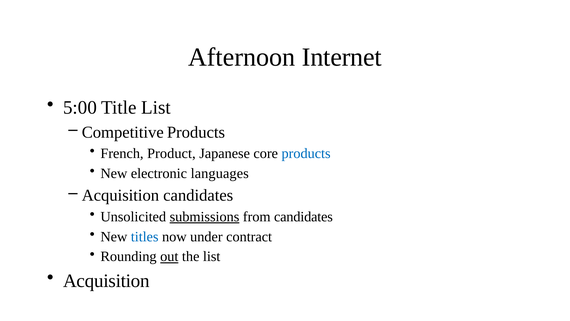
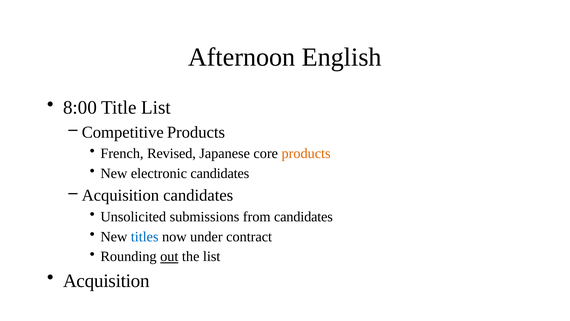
Internet: Internet -> English
5:00: 5:00 -> 8:00
Product: Product -> Revised
products at (306, 153) colour: blue -> orange
electronic languages: languages -> candidates
submissions underline: present -> none
